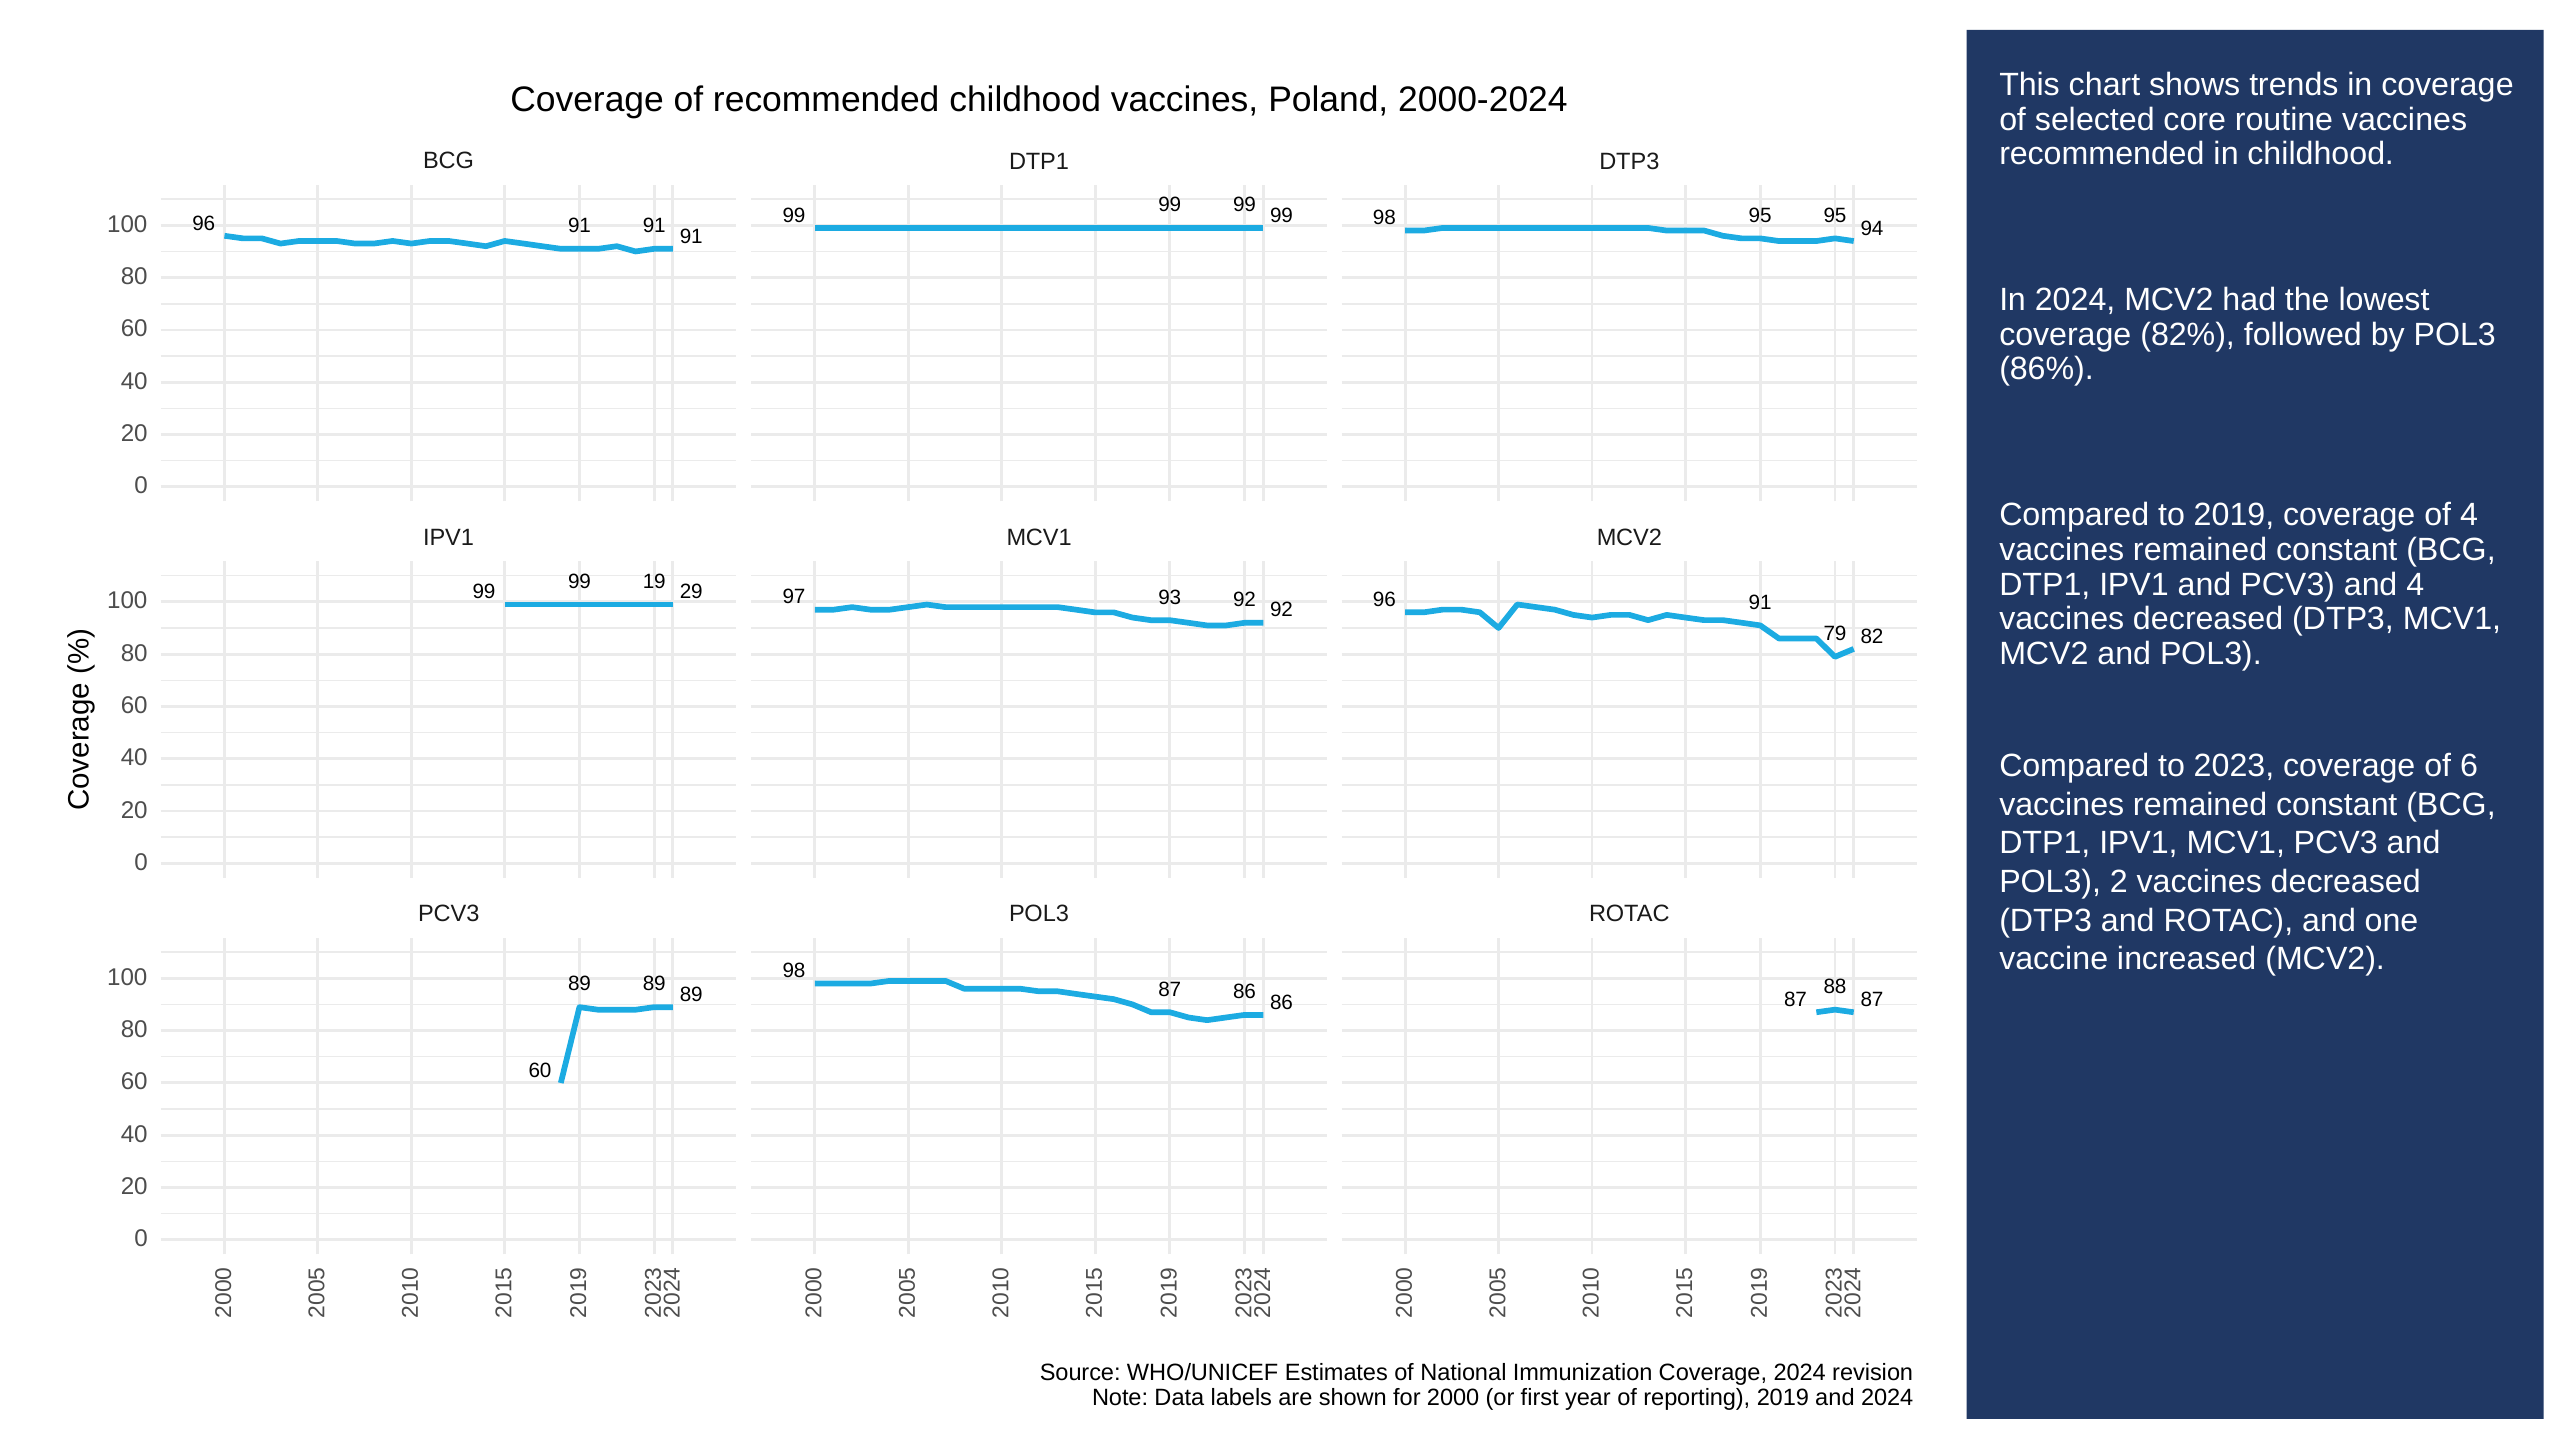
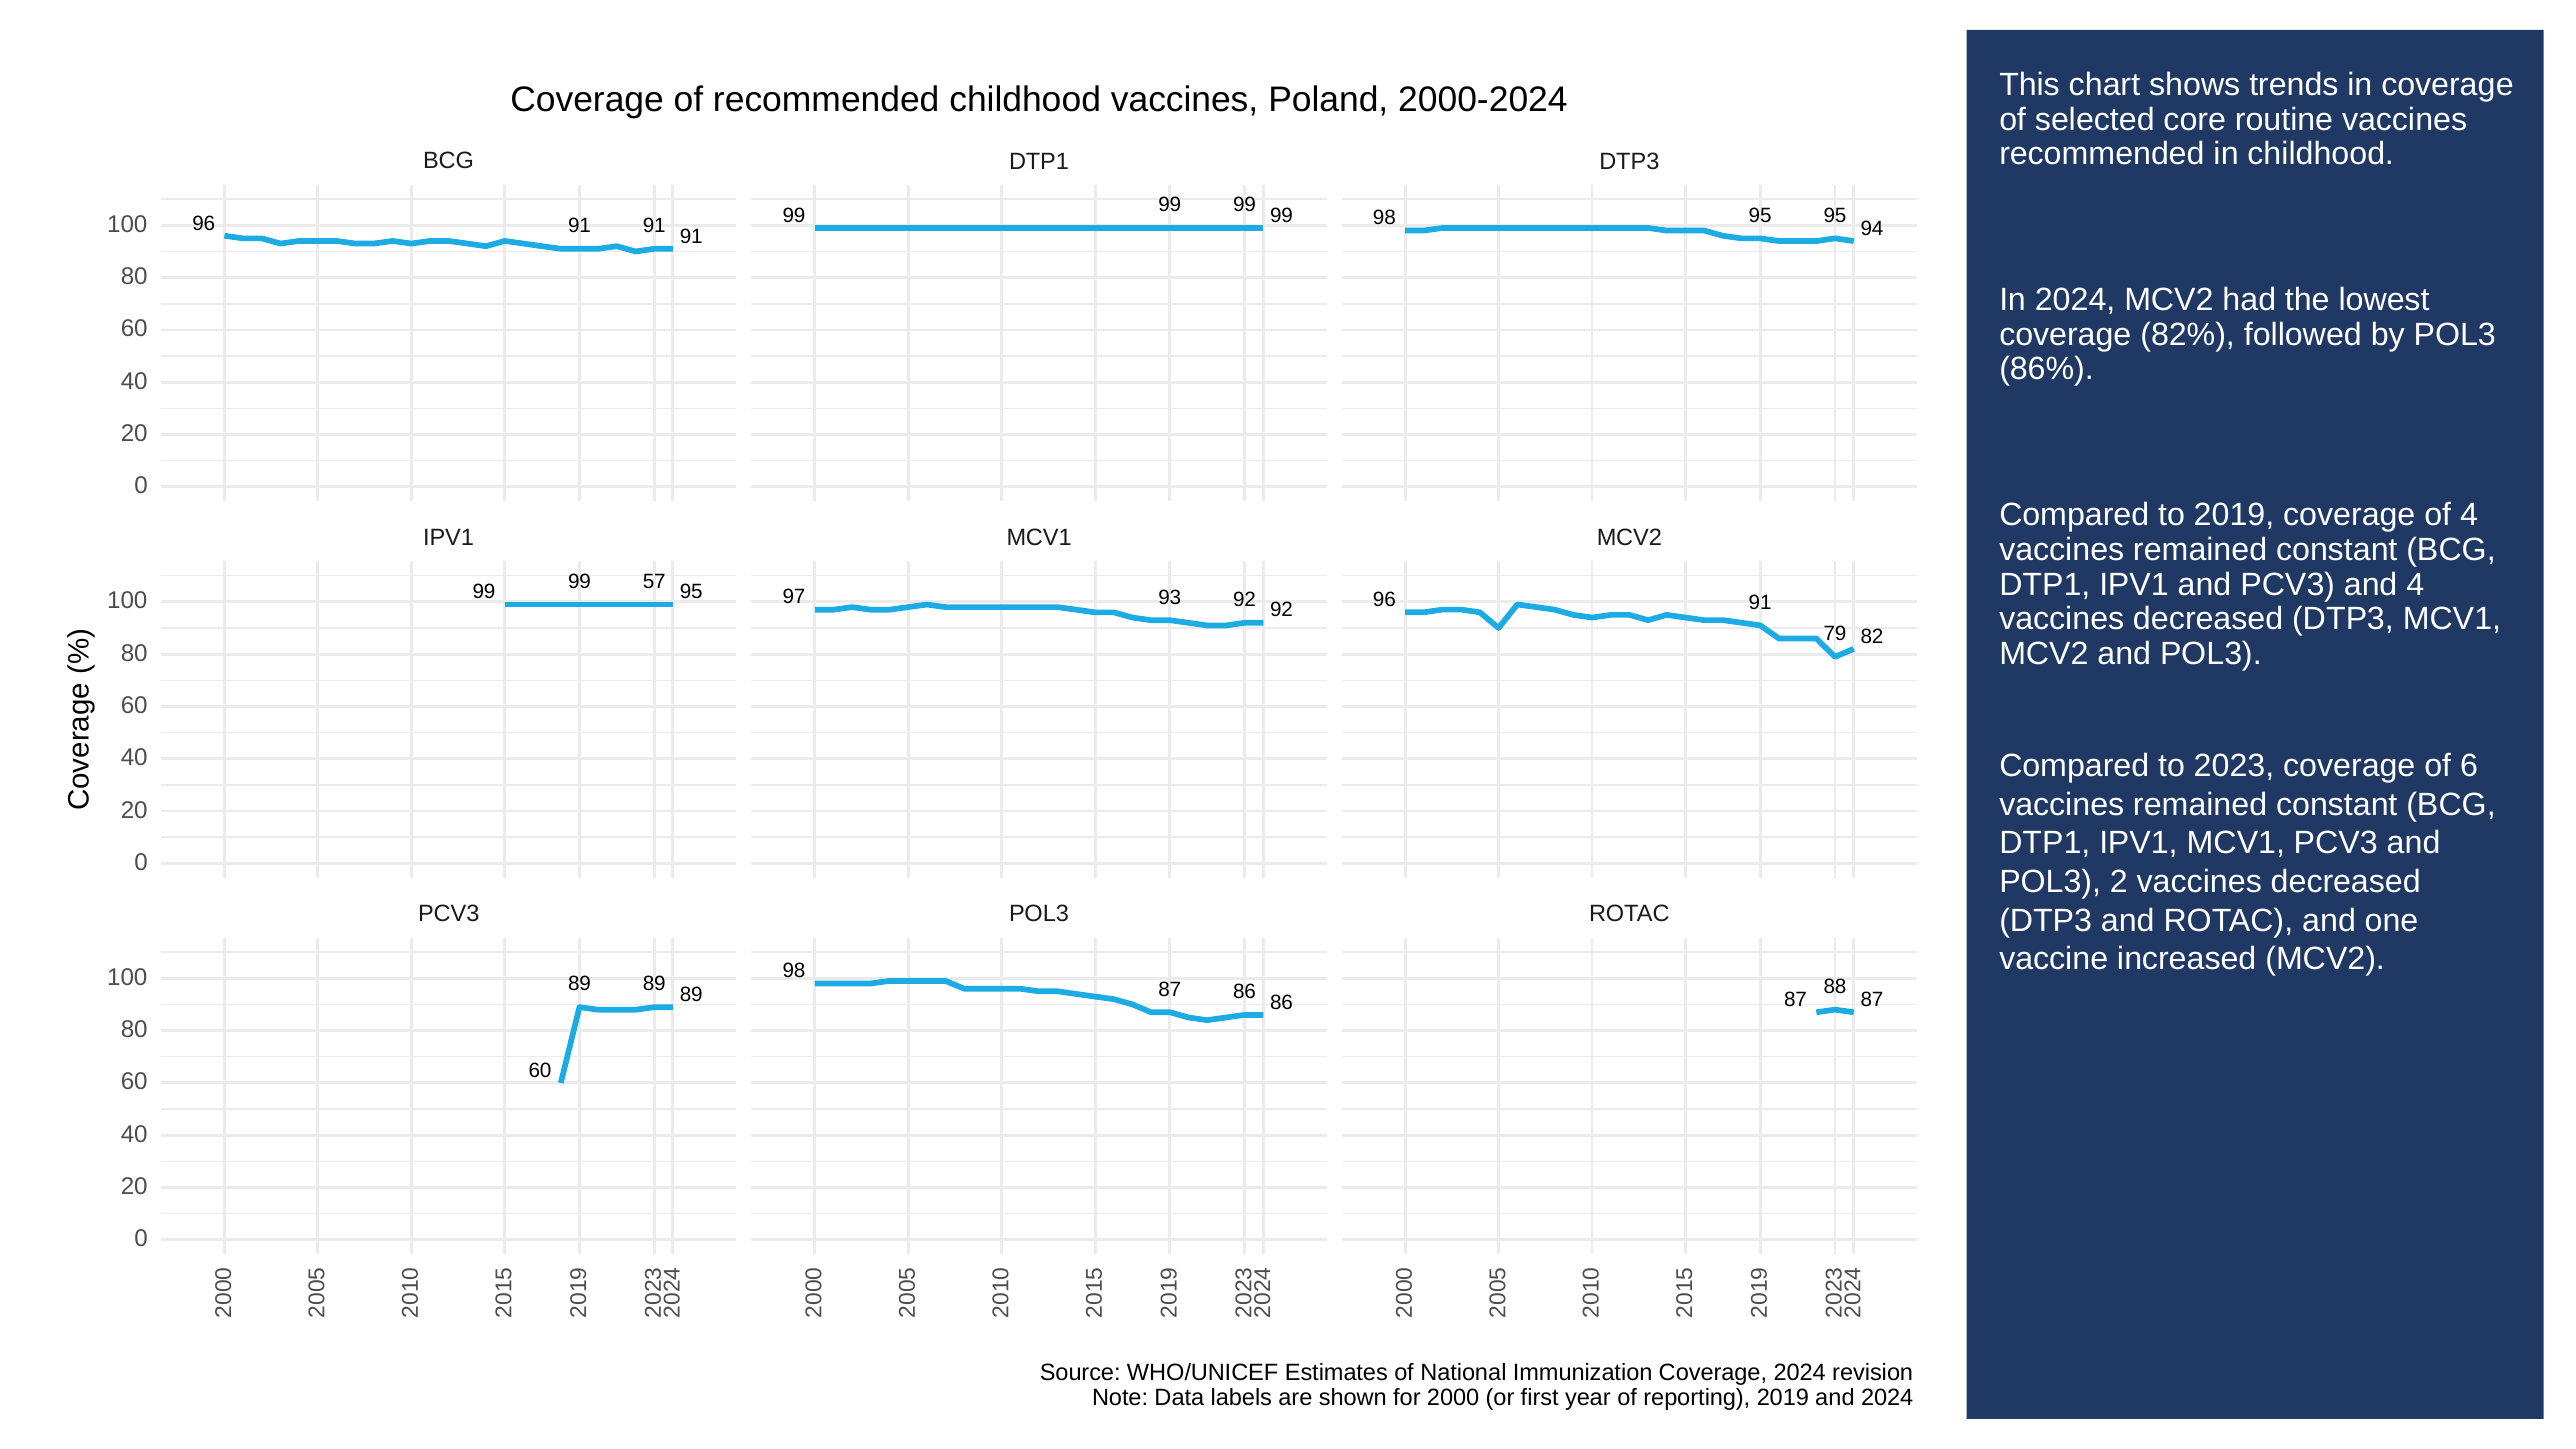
19: 19 -> 57
99 29: 29 -> 95
